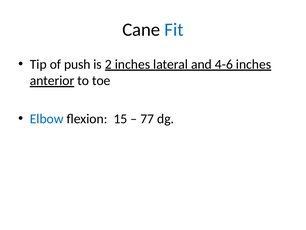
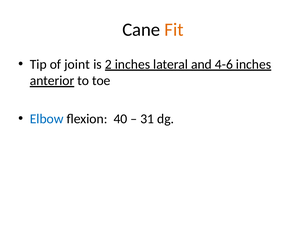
Fit colour: blue -> orange
push: push -> joint
15: 15 -> 40
77: 77 -> 31
